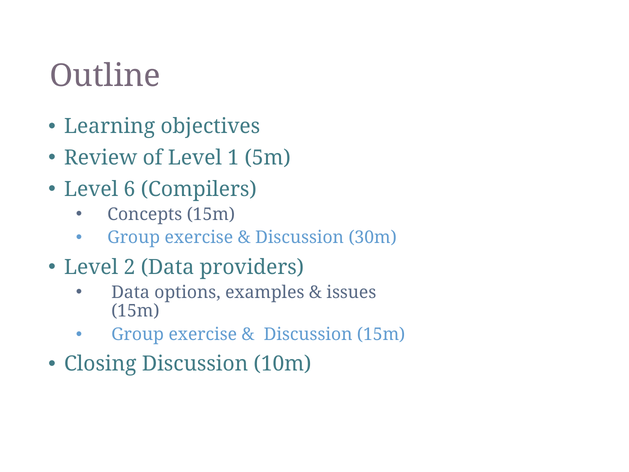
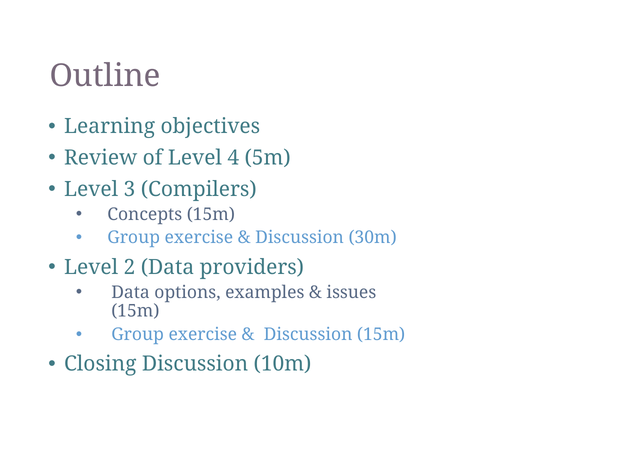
1: 1 -> 4
6: 6 -> 3
